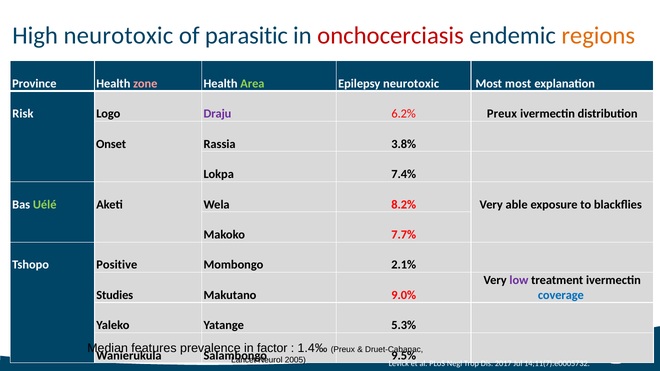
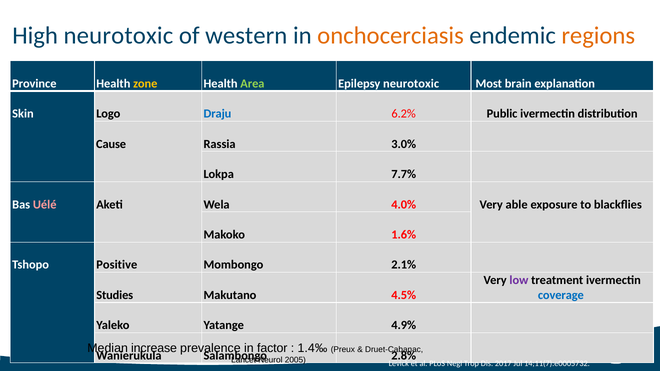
parasitic: parasitic -> western
onchocerciasis colour: red -> orange
zone colour: pink -> yellow
Most most: most -> brain
Risk: Risk -> Skin
Draju colour: purple -> blue
6.2% Preux: Preux -> Public
Onset: Onset -> Cause
3.8%: 3.8% -> 3.0%
7.4%: 7.4% -> 7.7%
Uélé colour: light green -> pink
8.2%: 8.2% -> 4.0%
7.7%: 7.7% -> 1.6%
9.0%: 9.0% -> 4.5%
5.3%: 5.3% -> 4.9%
features: features -> increase
9.5%: 9.5% -> 2.8%
